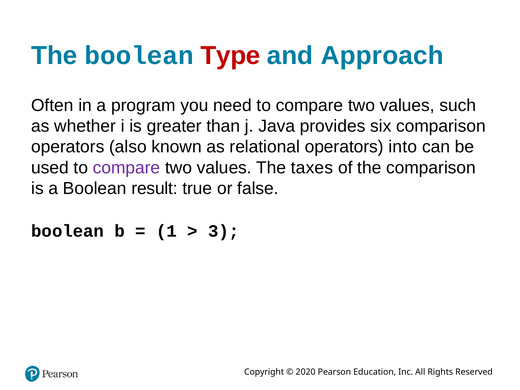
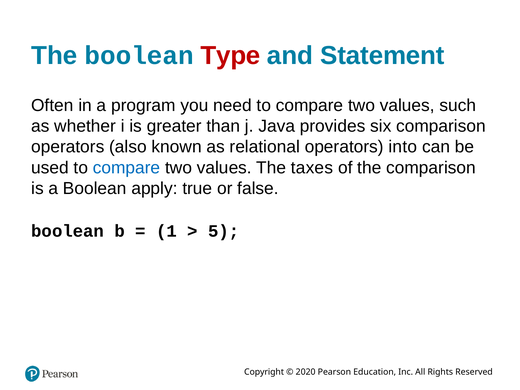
Approach: Approach -> Statement
compare at (127, 168) colour: purple -> blue
result: result -> apply
3: 3 -> 5
